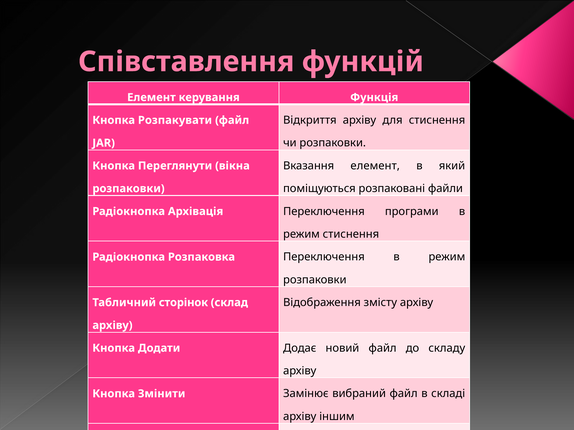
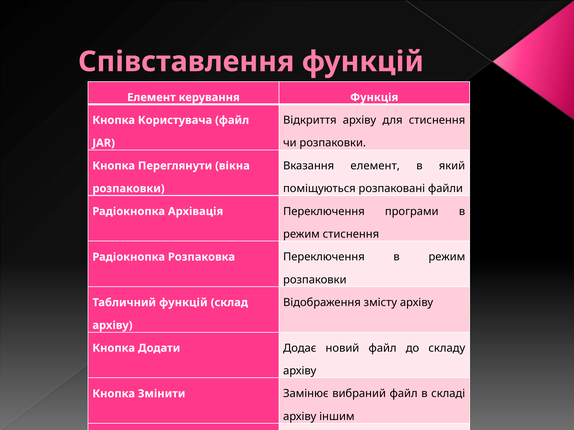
Розпакувати: Розпакувати -> Користувача
Табличний сторінок: сторінок -> функцій
